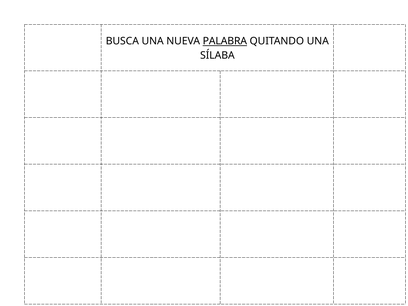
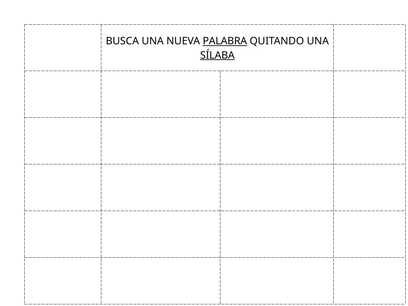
SÍLABA underline: none -> present
